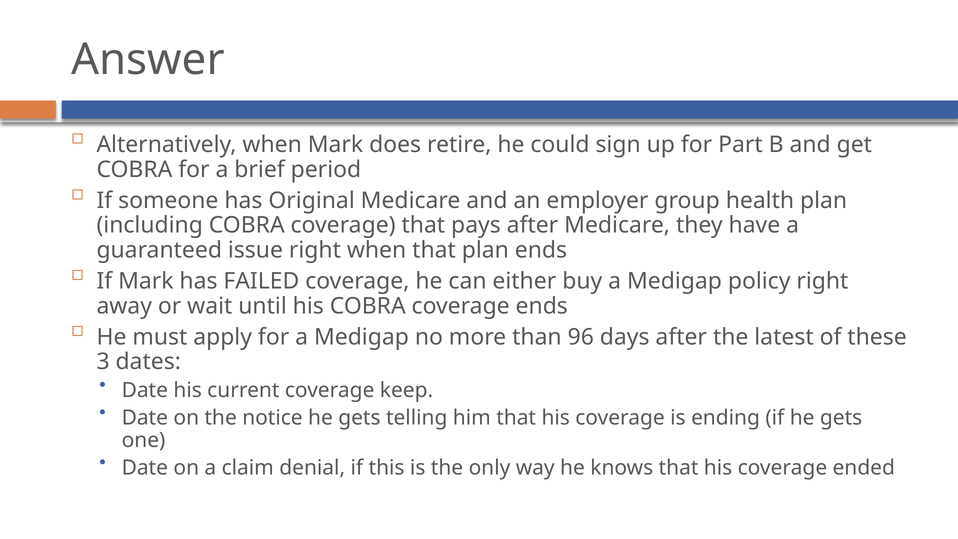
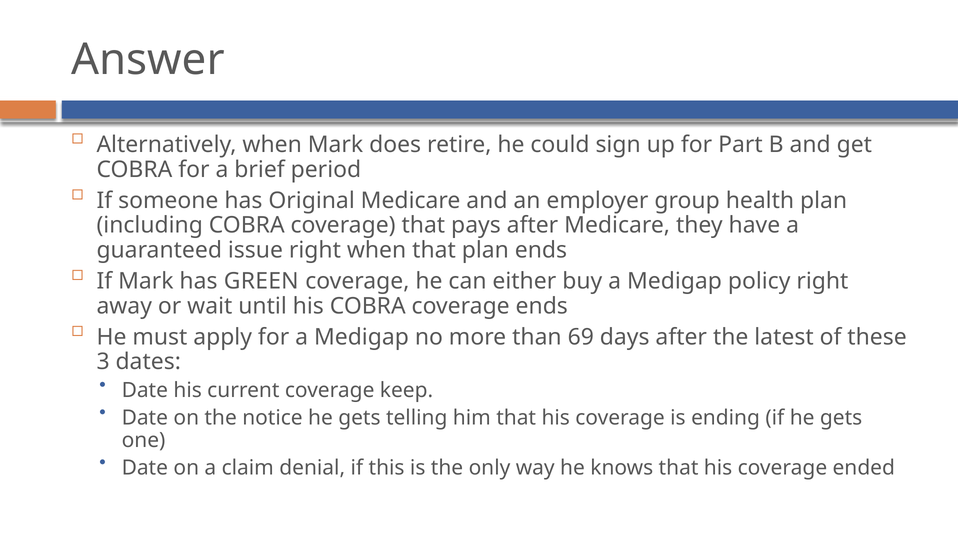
FAILED: FAILED -> GREEN
96: 96 -> 69
